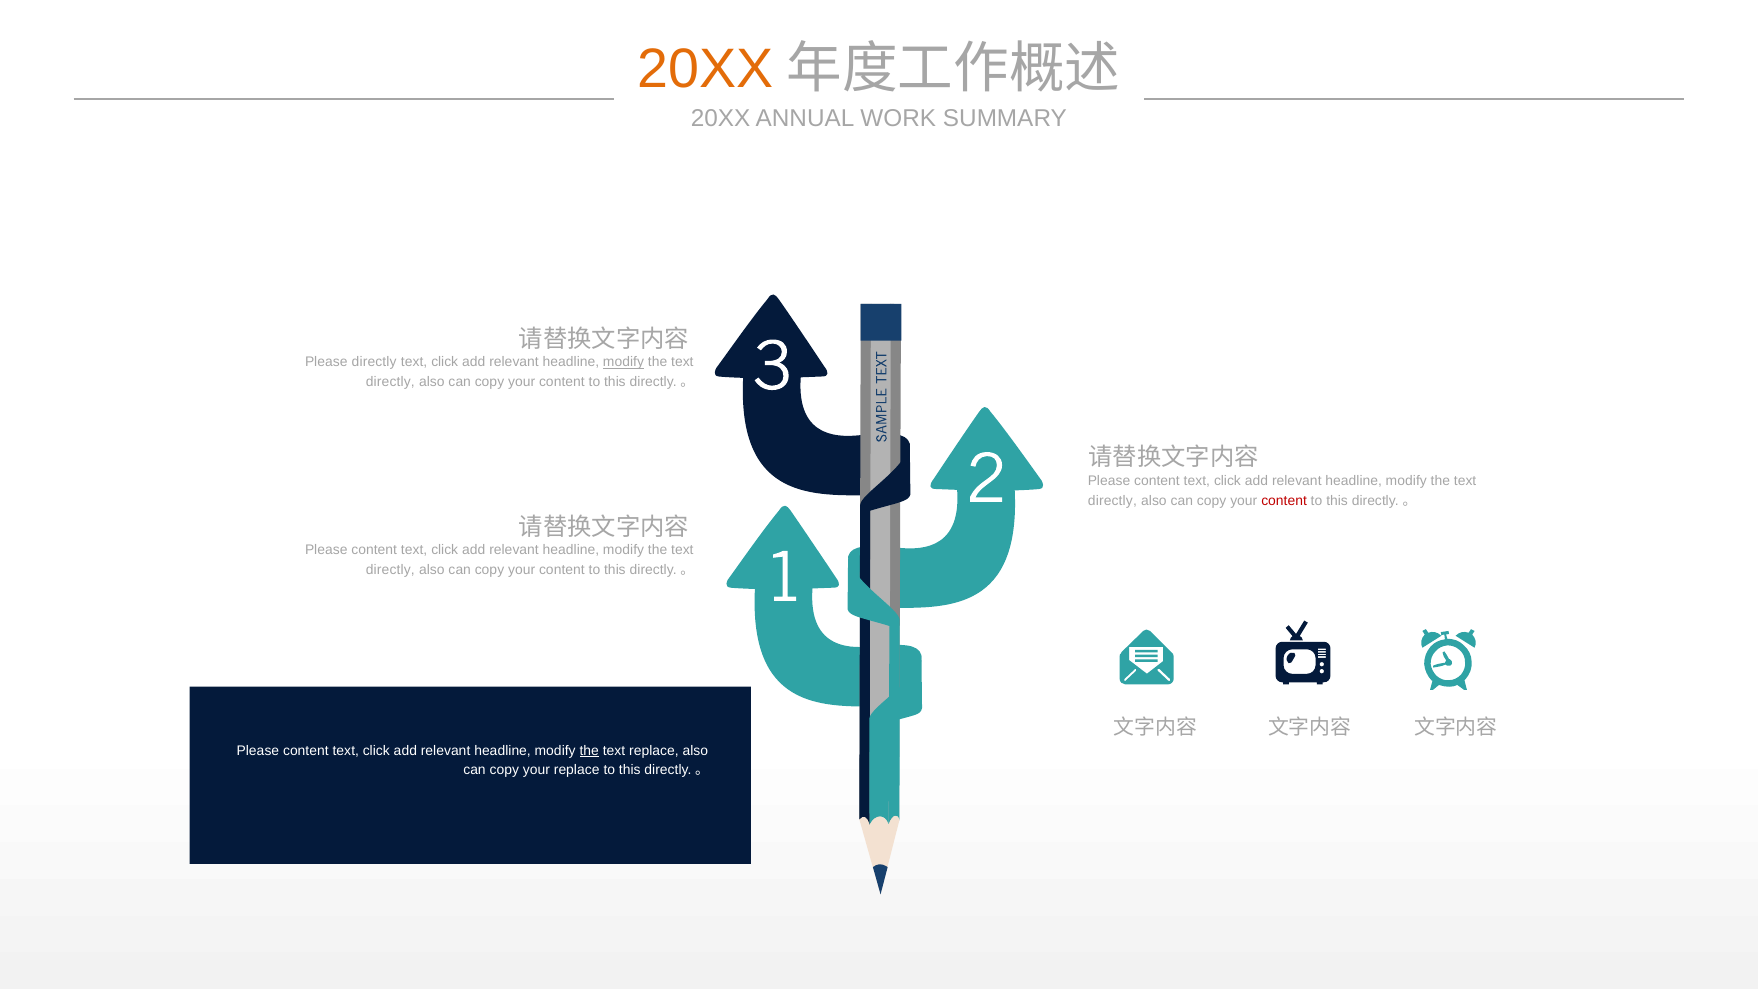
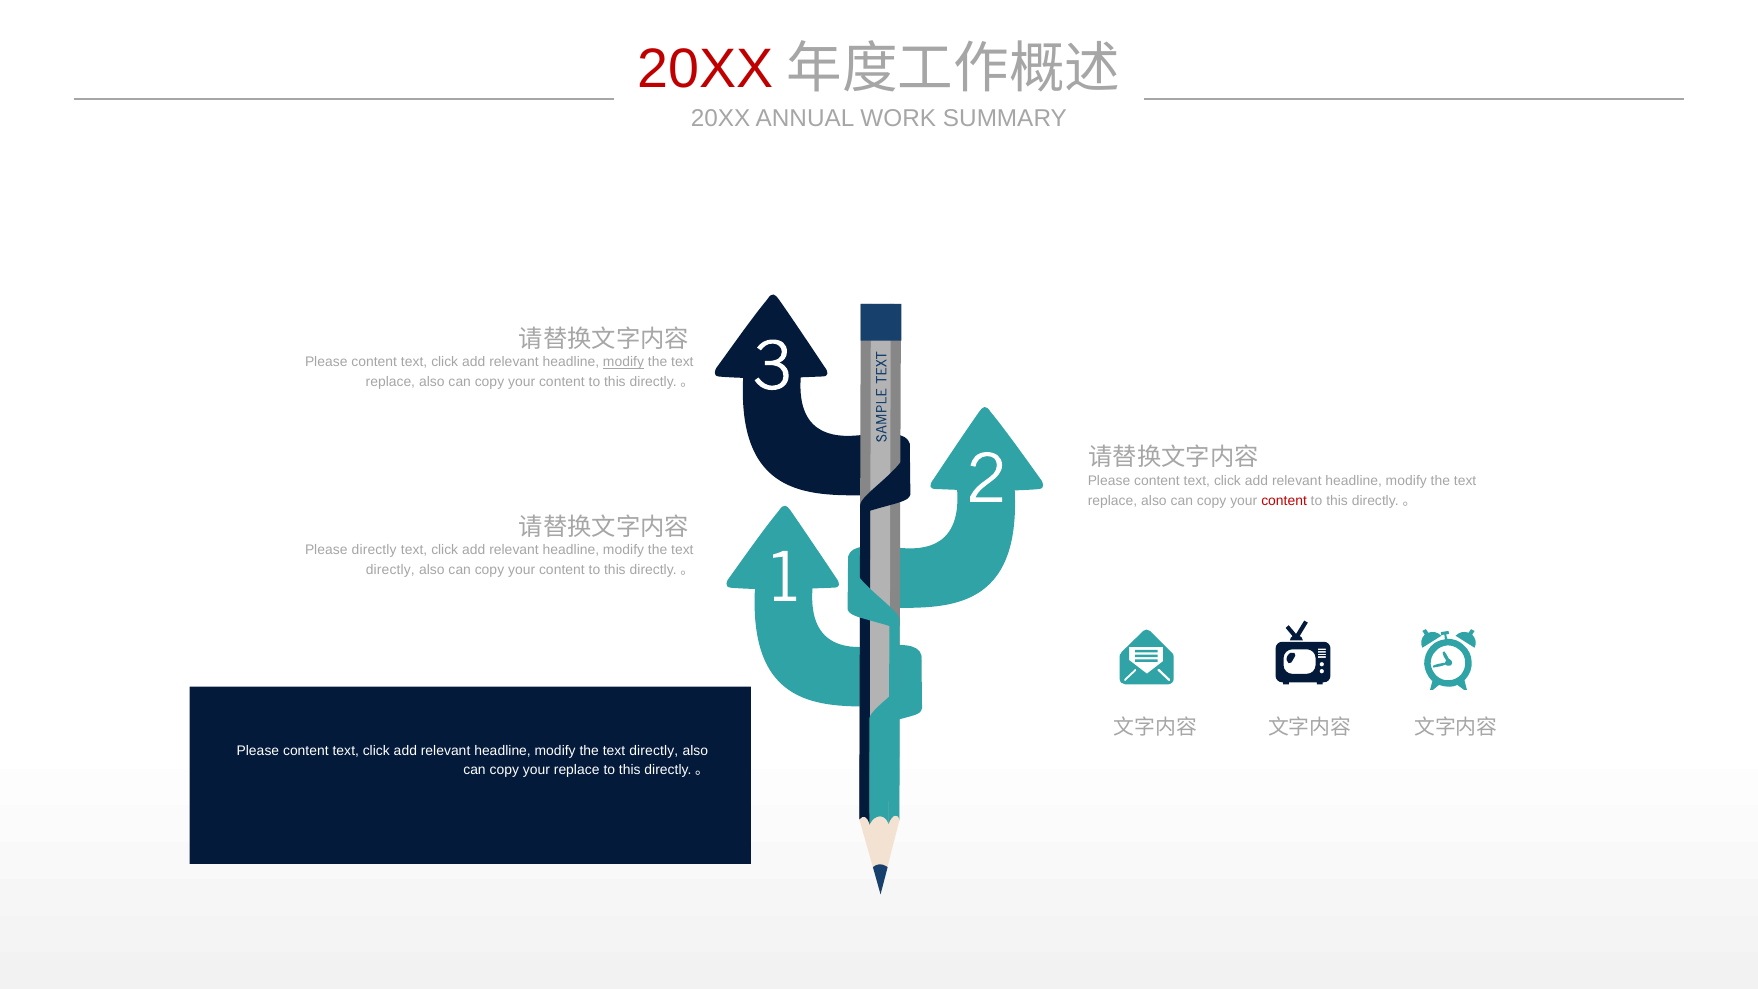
20XX at (705, 69) colour: orange -> red
directly at (374, 362): directly -> content
directly at (390, 382): directly -> replace
directly at (1112, 501): directly -> replace
content at (374, 550): content -> directly
the at (589, 750) underline: present -> none
replace at (654, 750): replace -> directly
